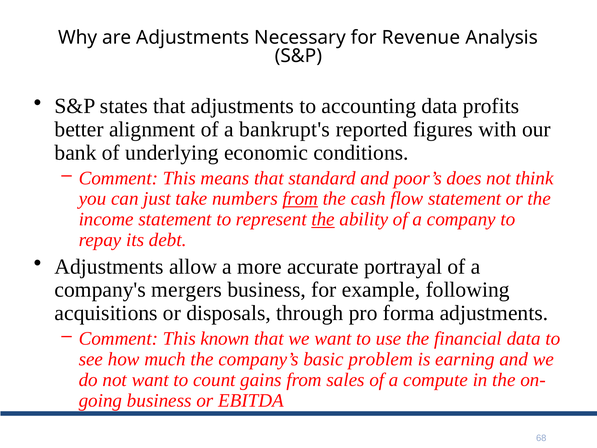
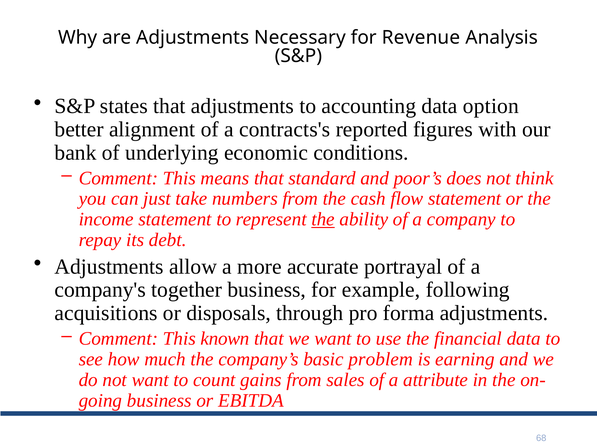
profits: profits -> option
bankrupt's: bankrupt's -> contracts's
from at (300, 199) underline: present -> none
mergers: mergers -> together
compute: compute -> attribute
